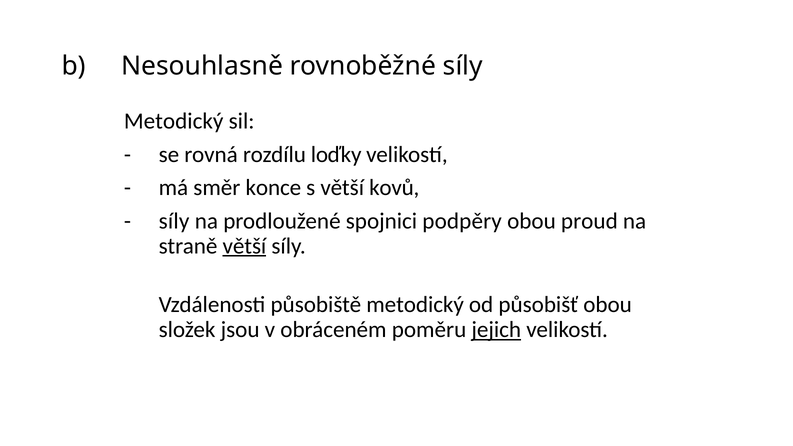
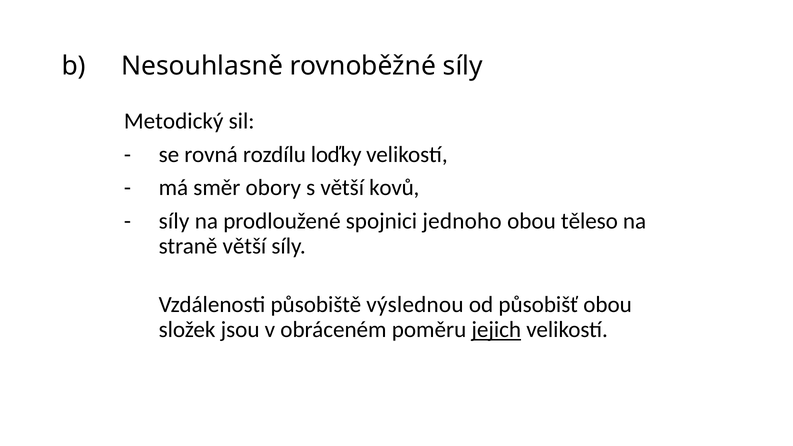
konce: konce -> obory
podpěry: podpěry -> jednoho
proud: proud -> těleso
větší at (244, 246) underline: present -> none
působiště metodický: metodický -> výslednou
